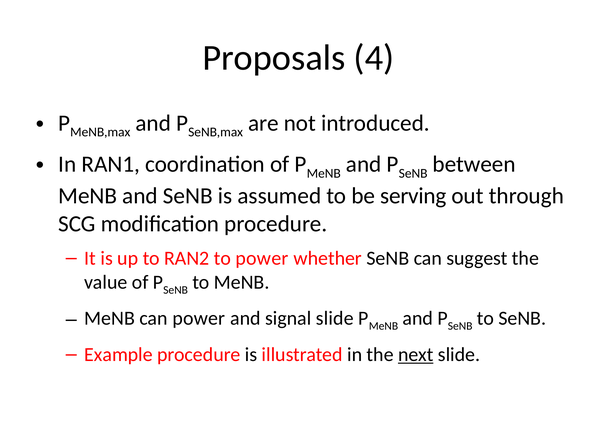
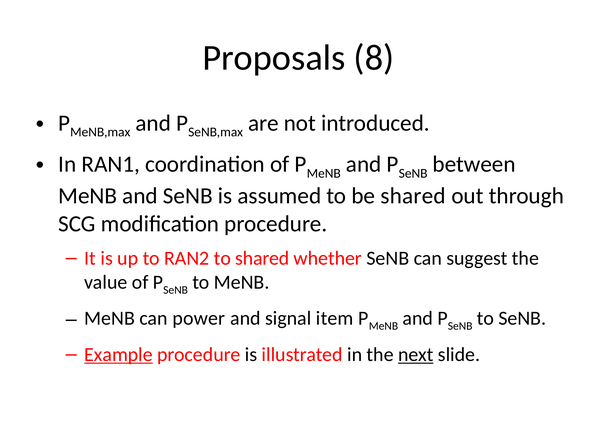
4: 4 -> 8
be serving: serving -> shared
to power: power -> shared
signal slide: slide -> item
Example underline: none -> present
